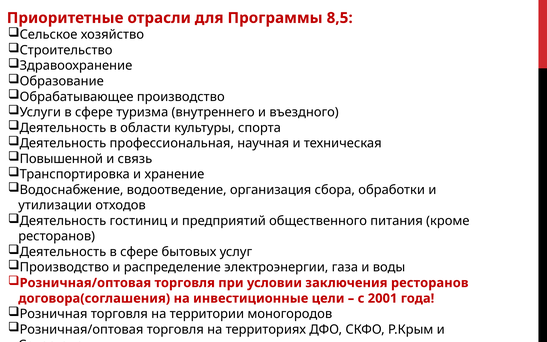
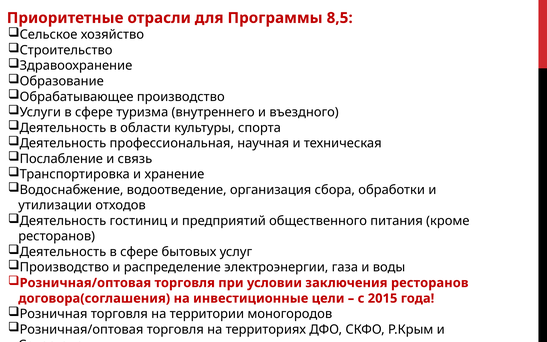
Повышенной: Повышенной -> Послабление
2001: 2001 -> 2015
